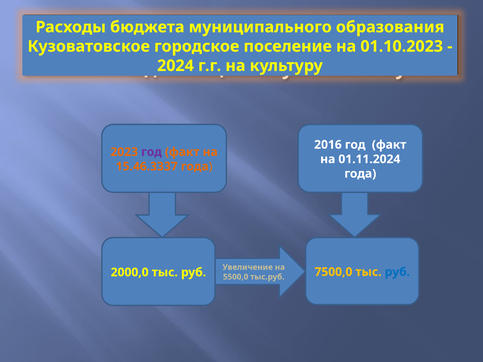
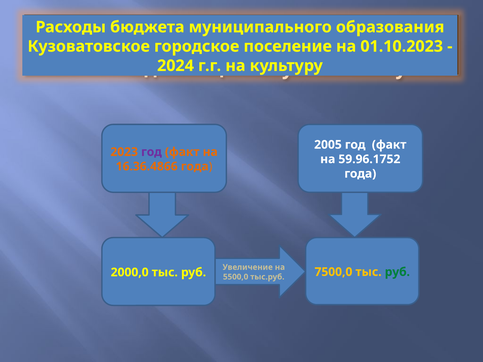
2016: 2016 -> 2005
01.11.2024: 01.11.2024 -> 59.96.1752
15.46.3337: 15.46.3337 -> 16.36.4866
руб at (397, 272) colour: blue -> green
